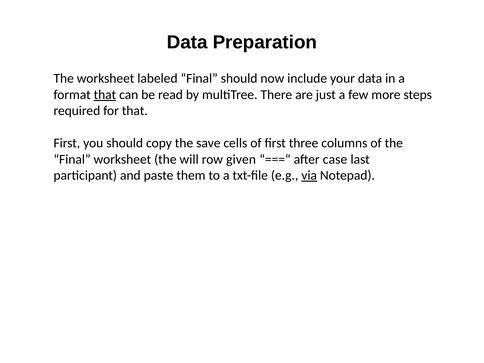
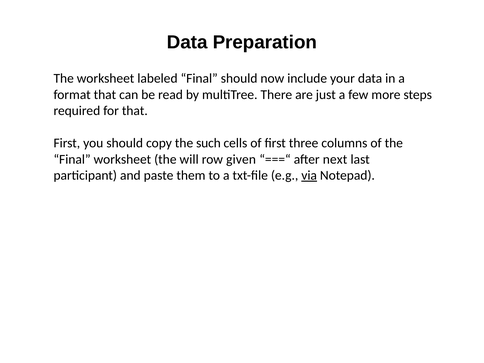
that at (105, 95) underline: present -> none
save: save -> such
case: case -> next
